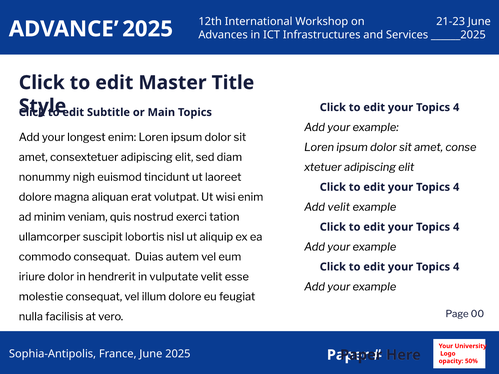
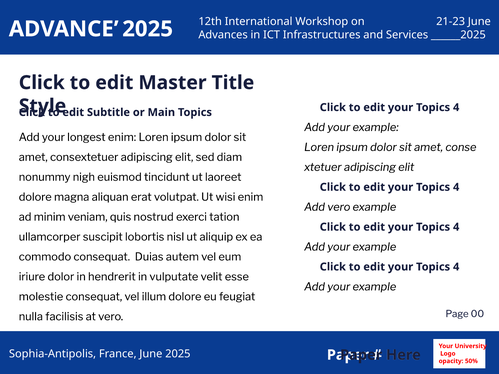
Add velit: velit -> vero
